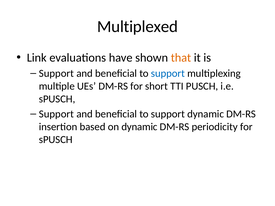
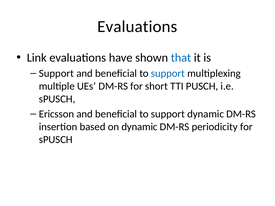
Multiplexed at (137, 27): Multiplexed -> Evaluations
that colour: orange -> blue
Support at (56, 114): Support -> Ericsson
